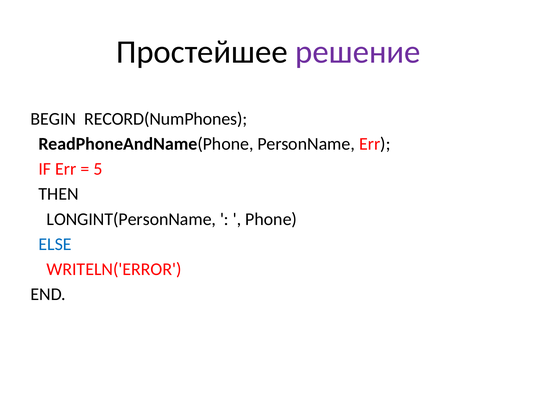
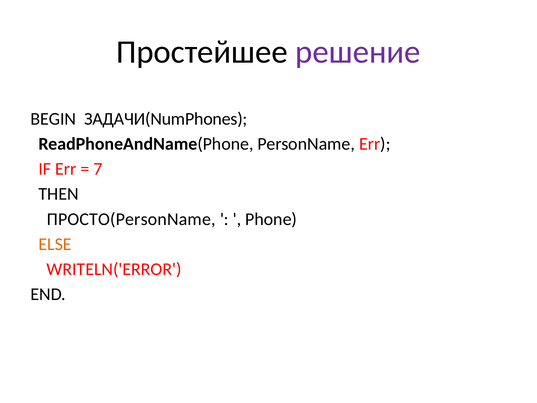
RECORD(NumPhones: RECORD(NumPhones -> ЗАДАЧИ(NumPhones
5: 5 -> 7
LONGINT(PersonName: LONGINT(PersonName -> ПРОСТО(PersonName
ELSE colour: blue -> orange
